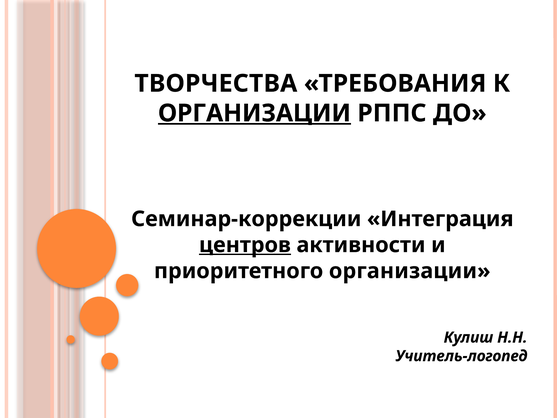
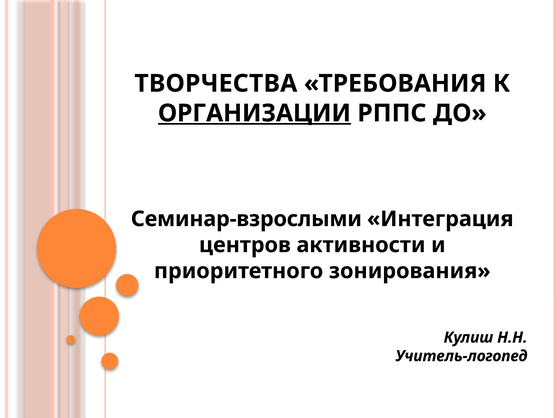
Семинар-коррекции: Семинар-коррекции -> Семинар-взрослыми
центров underline: present -> none
приоритетного организации: организации -> зонирования
